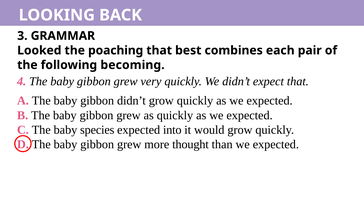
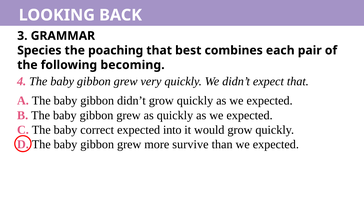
Looked: Looked -> Species
species: species -> correct
thought: thought -> survive
